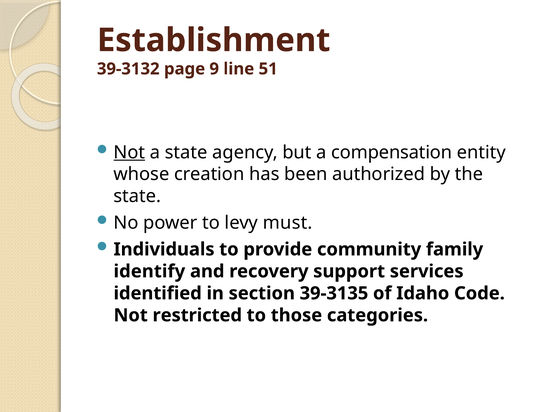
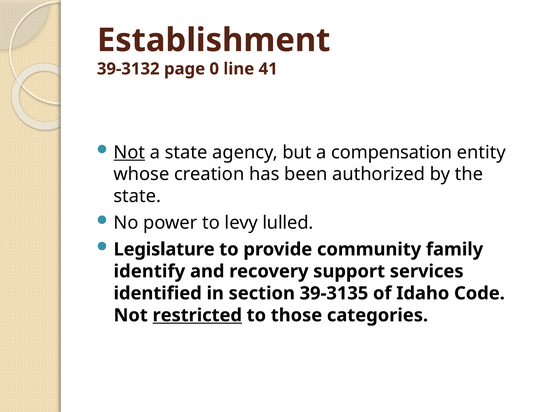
9: 9 -> 0
51: 51 -> 41
must: must -> lulled
Individuals: Individuals -> Legislature
restricted underline: none -> present
